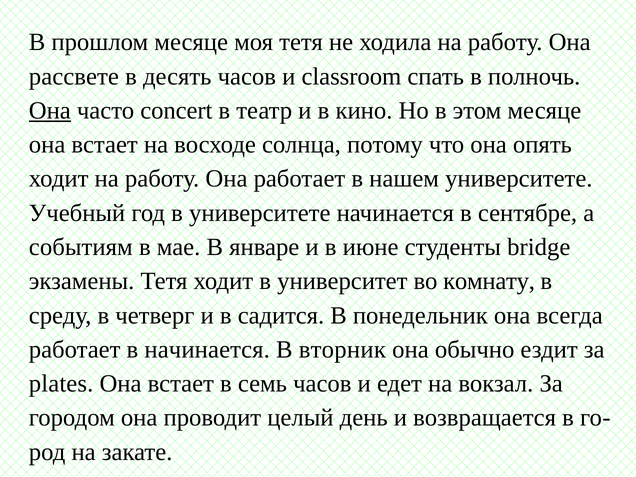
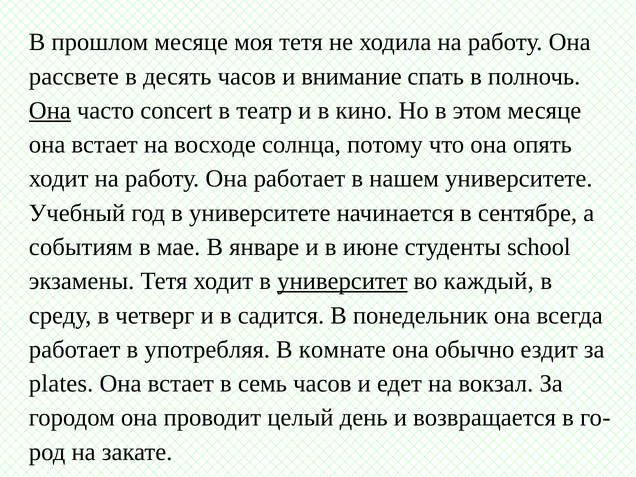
classroom: classroom -> внимание
bridge: bridge -> school
университет underline: none -> present
комнату: комнату -> каждый
в начинается: начинается -> употребляя
вторник: вторник -> комнате
